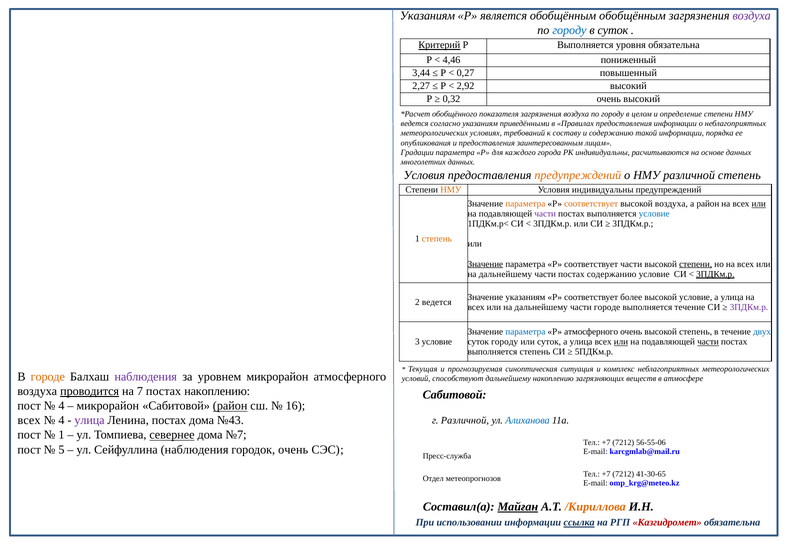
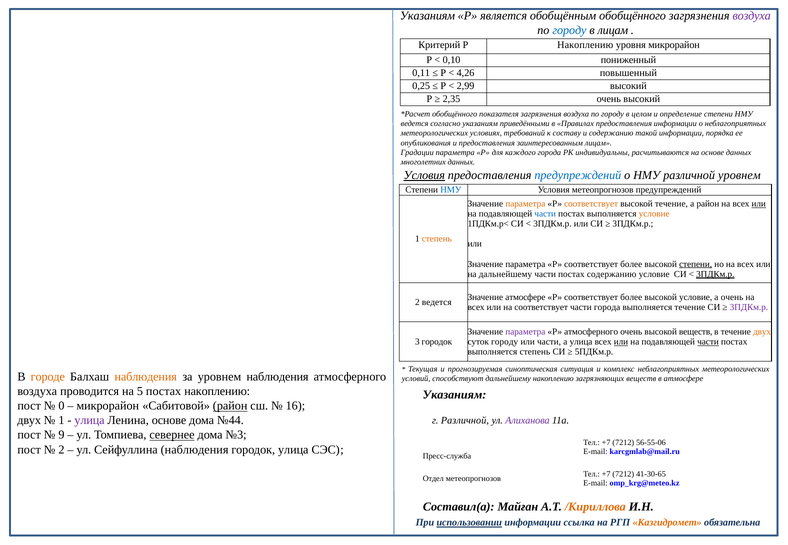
обобщённым обобщённым: обобщённым -> обобщённого
в суток: суток -> лицам
Критерий underline: present -> none
Р Выполняется: Выполняется -> Накоплению
уровня обязательна: обязательна -> микрорайон
4,46: 4,46 -> 0,10
3,44: 3,44 -> 0,11
0,27: 0,27 -> 4,26
2,27: 2,27 -> 0,25
2,92: 2,92 -> 2,99
0,32: 0,32 -> 2,35
Условия at (424, 176) underline: none -> present
предупреждений at (578, 176) colour: orange -> blue
различной степень: степень -> уровнем
НМУ at (451, 190) colour: orange -> blue
Условия индивидуальны: индивидуальны -> метеопрогнозов
высокой воздуха: воздуха -> течение
части at (545, 214) colour: purple -> blue
условие at (654, 214) colour: blue -> orange
Значение at (485, 264) underline: present -> none
параметра Р соответствует части: части -> более
Значение указаниям: указаниям -> атмосфере
улица at (732, 298): улица -> очень
дальнейшему at (541, 308): дальнейшему -> соответствует
части городе: городе -> города
параметра at (525, 332) colour: blue -> purple
высокой степень: степень -> веществ
двух at (762, 332) colour: blue -> orange
3 условие: условие -> городок
или суток: суток -> части
наблюдения at (146, 377) colour: purple -> orange
уровнем микрорайон: микрорайон -> наблюдения
проводится underline: present -> none
7: 7 -> 5
Сабитовой at (455, 395): Сабитовой -> Указаниям
4 at (61, 406): 4 -> 0
всех at (29, 421): всех -> двух
4 at (61, 421): 4 -> 1
Ленина постах: постах -> основе
№43: №43 -> №44
Алиханова colour: blue -> purple
1 at (61, 435): 1 -> 9
№7: №7 -> №3
5 at (61, 450): 5 -> 2
городок очень: очень -> улица
Майған underline: present -> none
использовании underline: none -> present
ссылка underline: present -> none
Казгидромет colour: red -> orange
